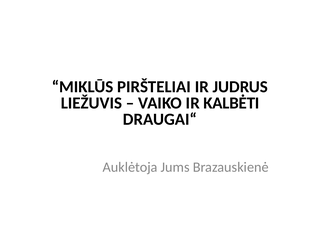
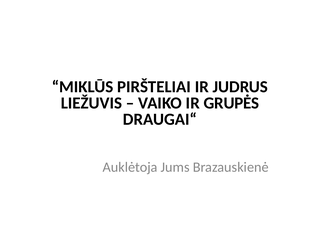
KALBĖTI: KALBĖTI -> GRUPĖS
